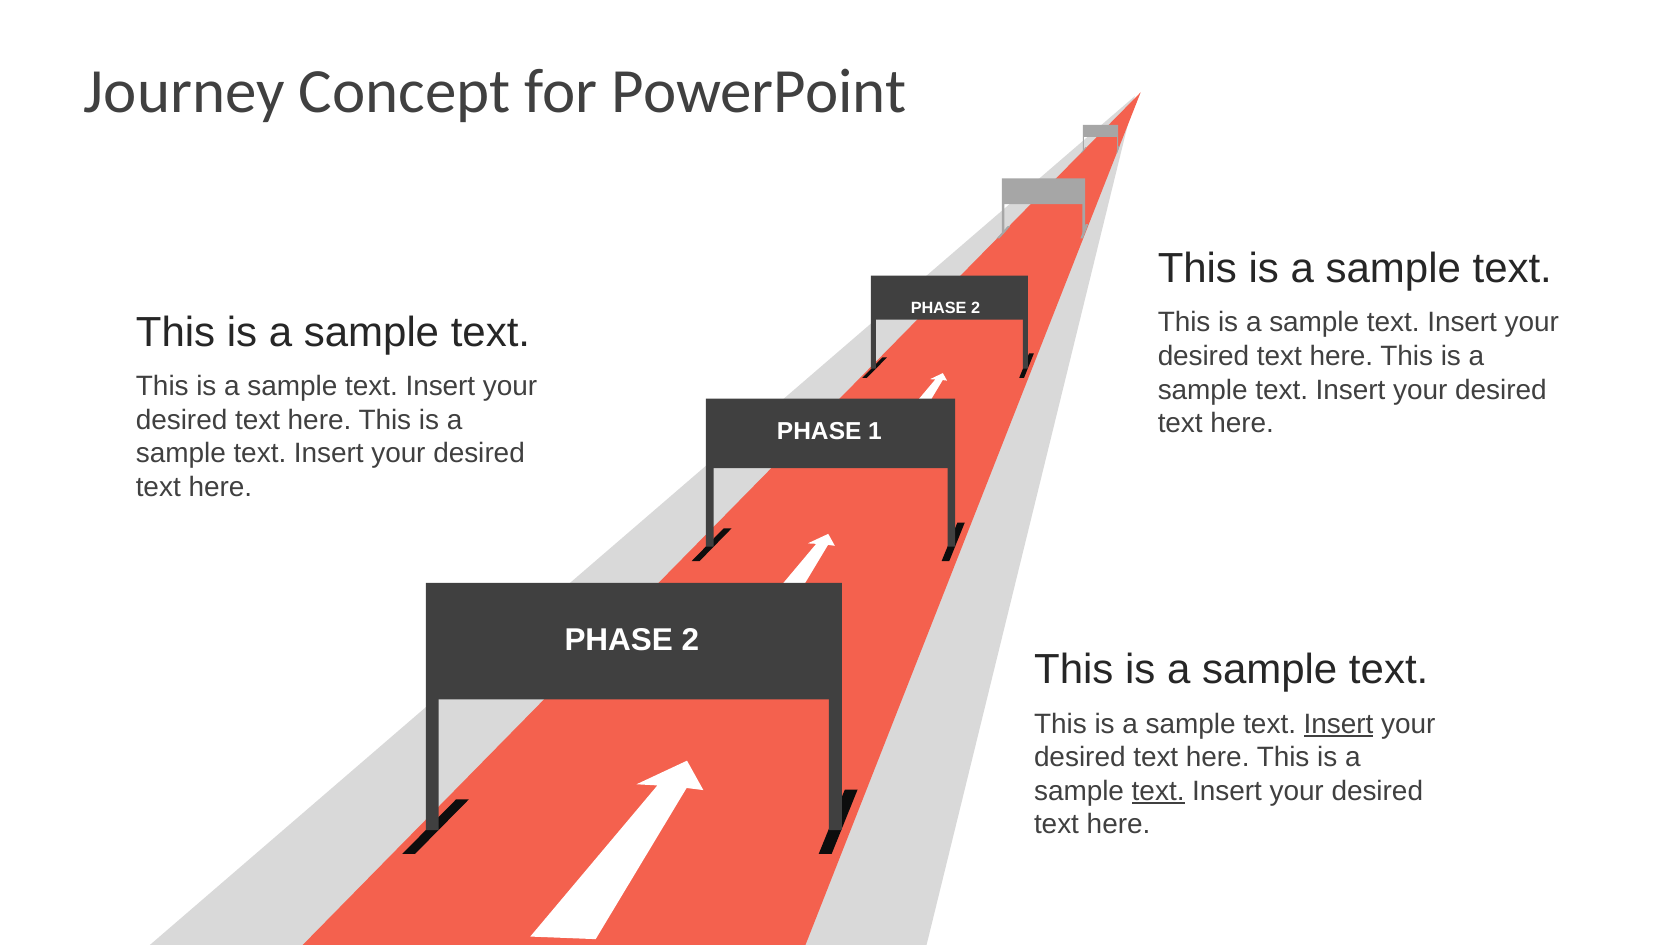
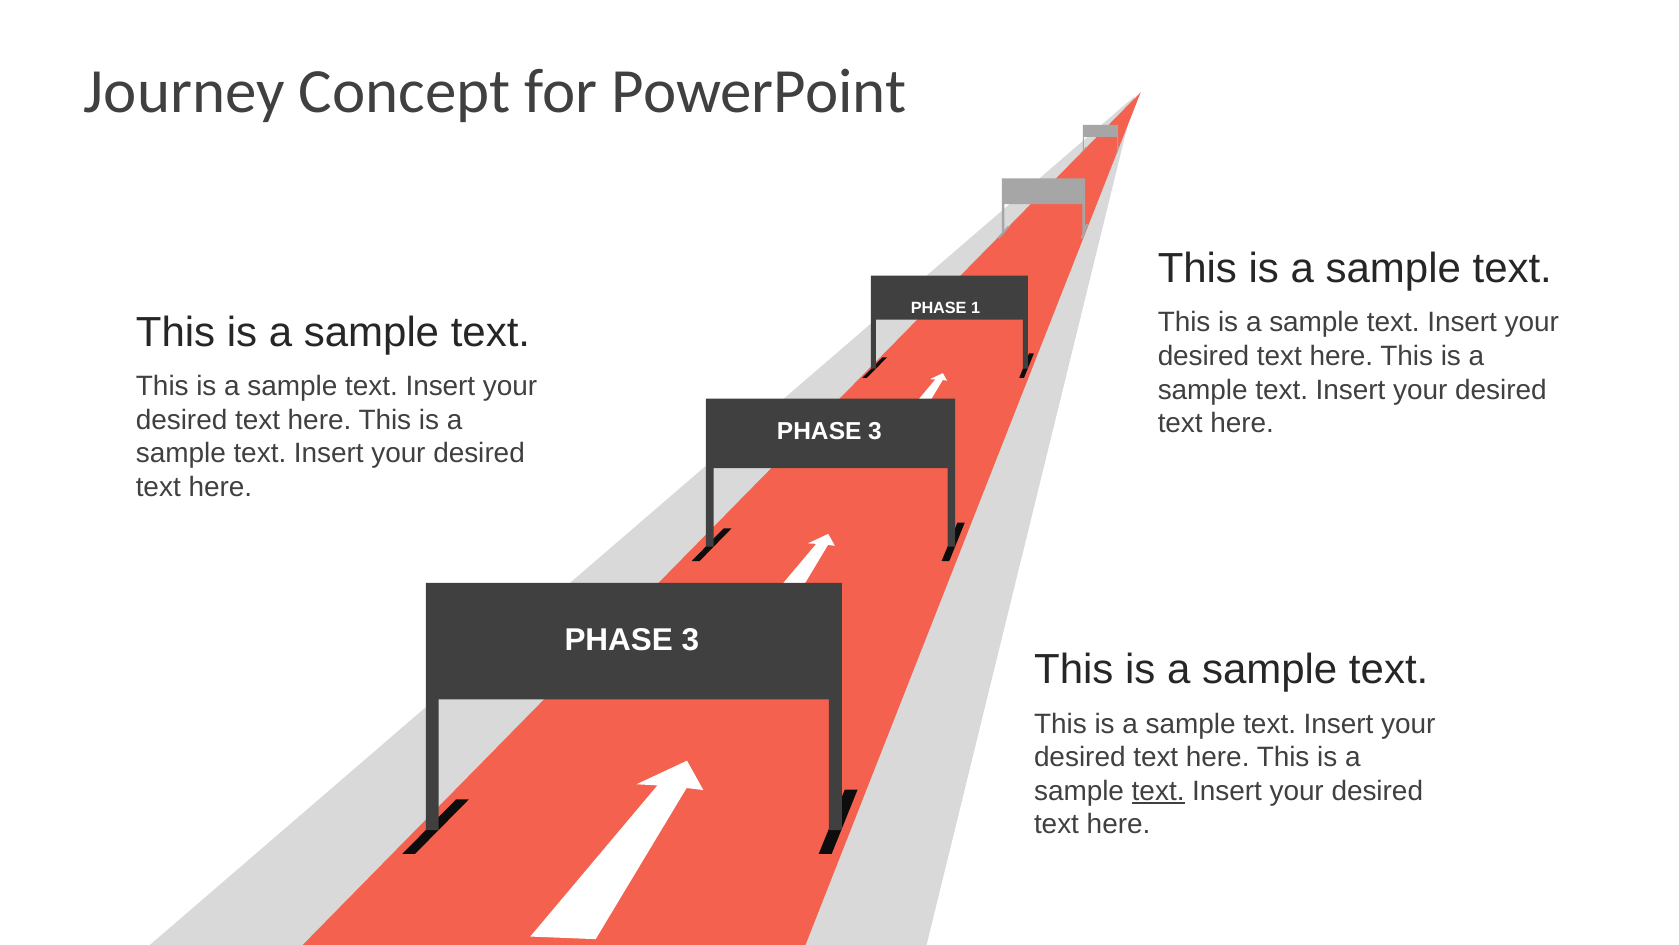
2 at (976, 308): 2 -> 1
1 at (875, 431): 1 -> 3
2 at (690, 640): 2 -> 3
Insert at (1339, 724) underline: present -> none
